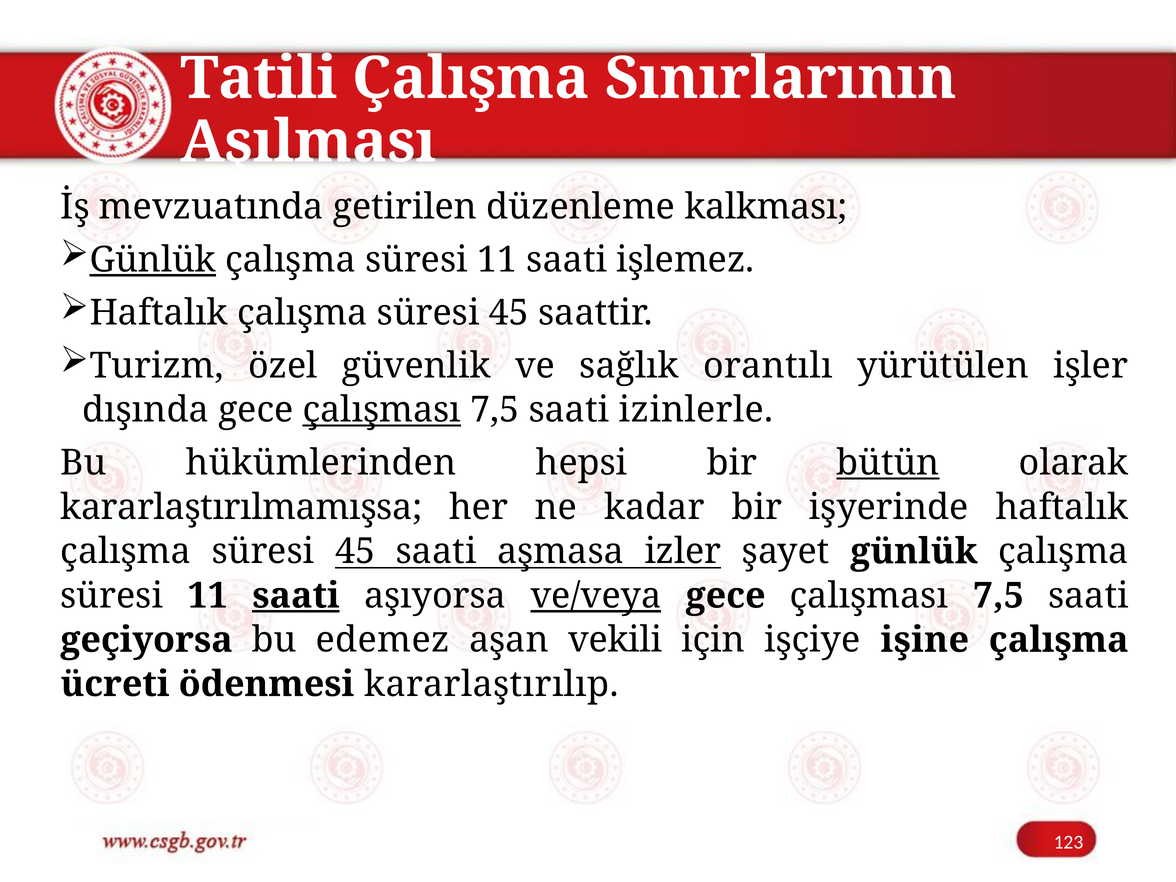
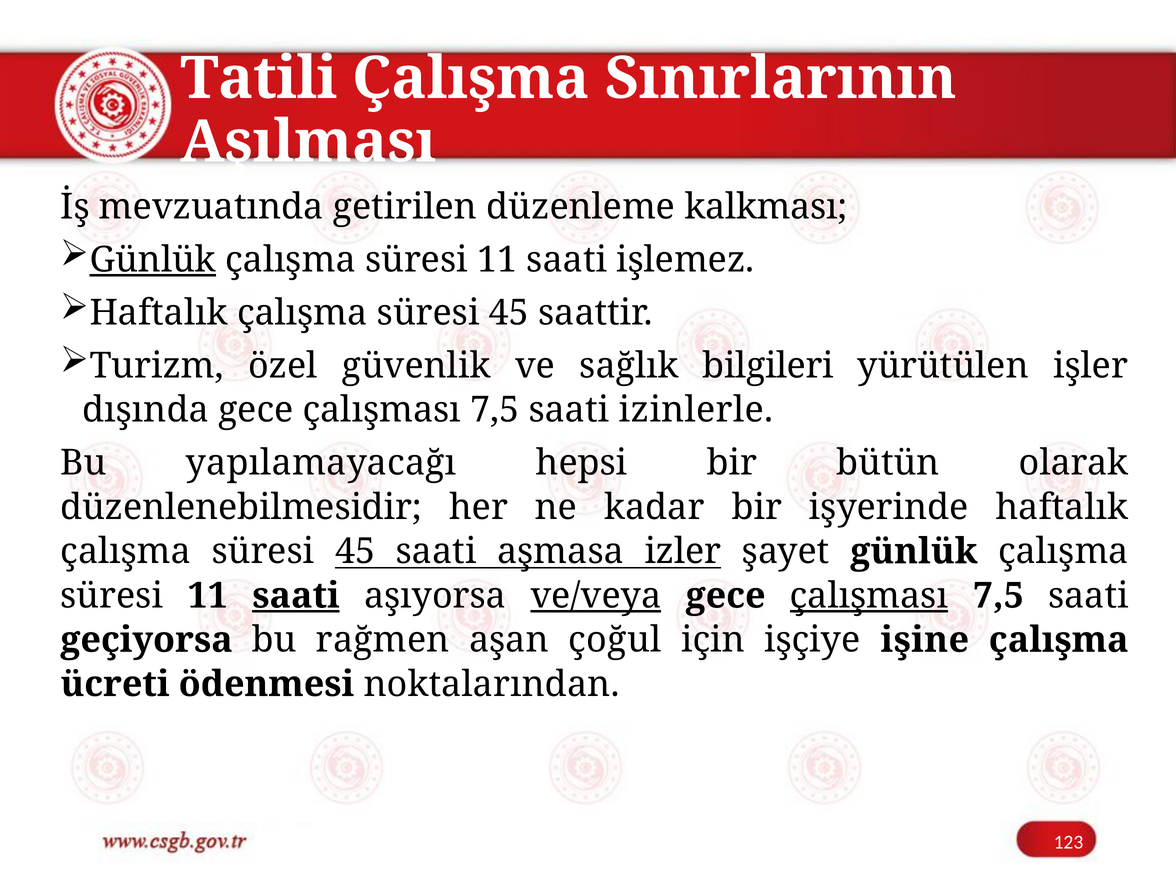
orantılı: orantılı -> bilgileri
çalışması at (382, 410) underline: present -> none
hükümlerinden: hükümlerinden -> yapılamayacağı
bütün underline: present -> none
kararlaştırılmamışsa: kararlaştırılmamışsa -> düzenlenebilmesidir
çalışması at (869, 596) underline: none -> present
edemez: edemez -> rağmen
vekili: vekili -> çoğul
kararlaştırılıp: kararlaştırılıp -> noktalarından
